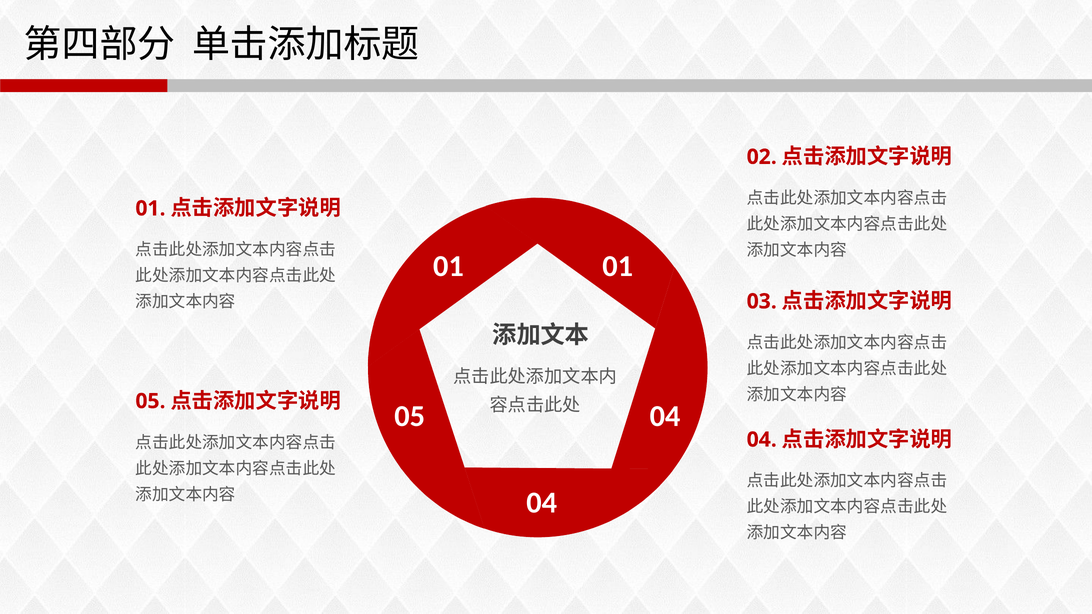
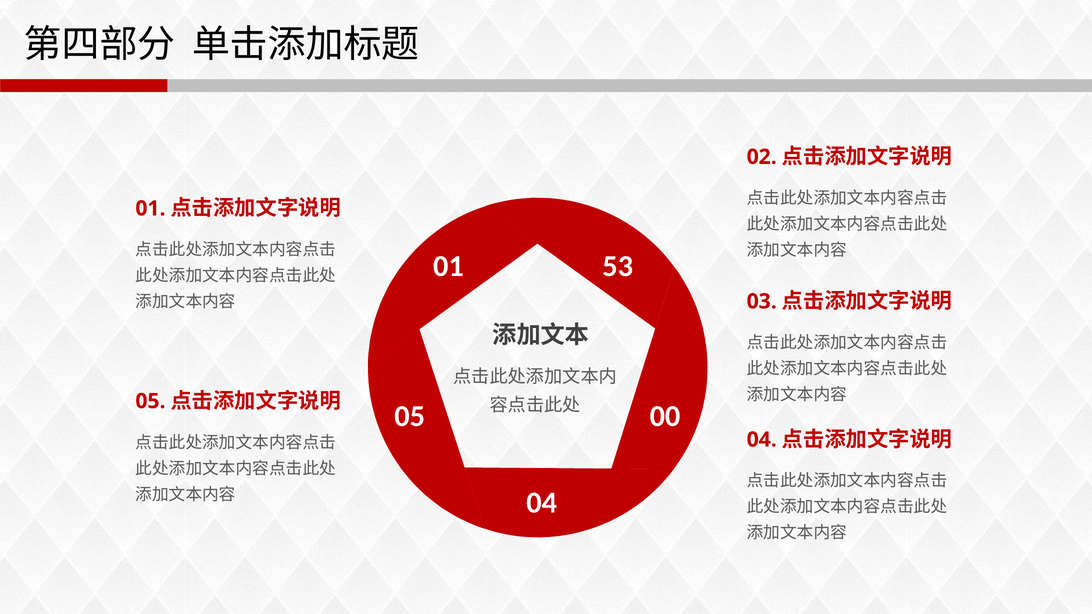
01 01: 01 -> 53
05 04: 04 -> 00
